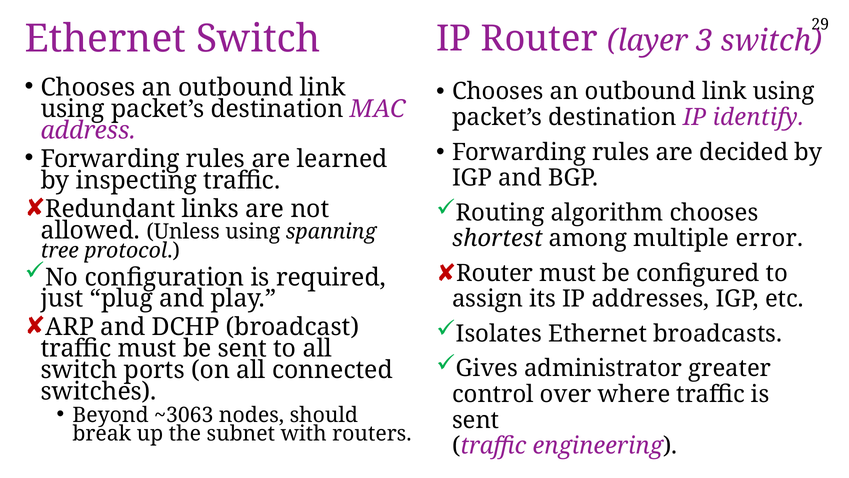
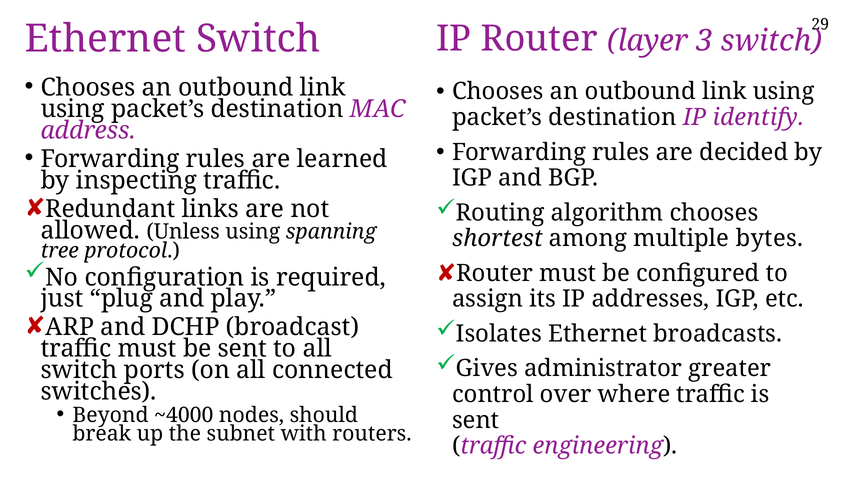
error: error -> bytes
~3063: ~3063 -> ~4000
